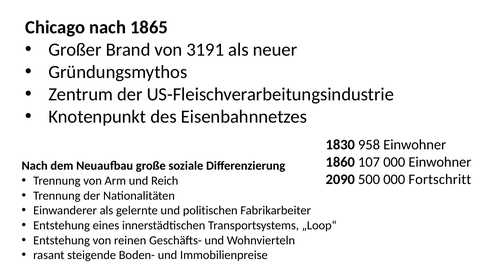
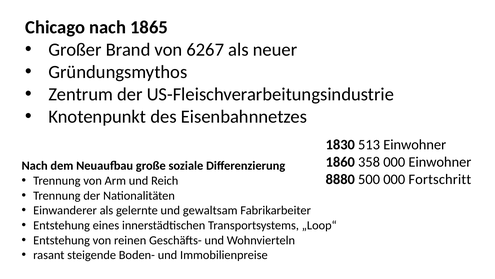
3191: 3191 -> 6267
958: 958 -> 513
107: 107 -> 358
2090: 2090 -> 8880
politischen: politischen -> gewaltsam
